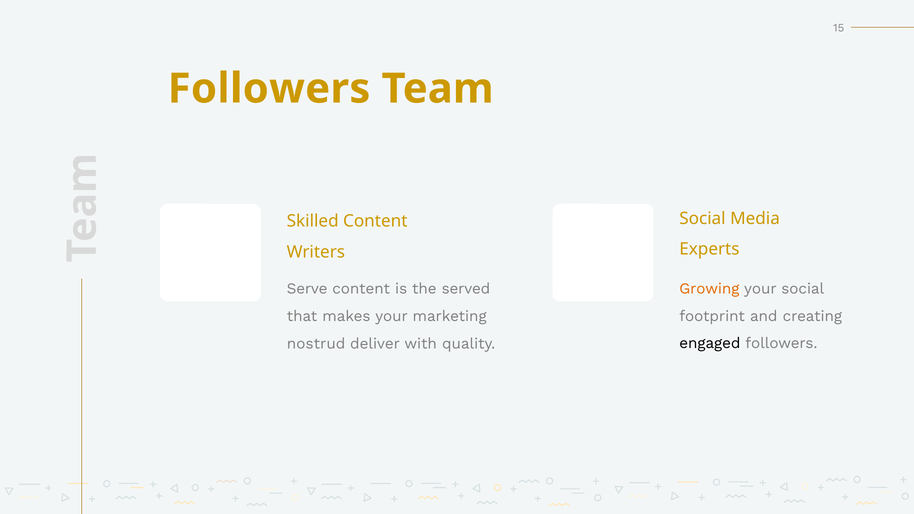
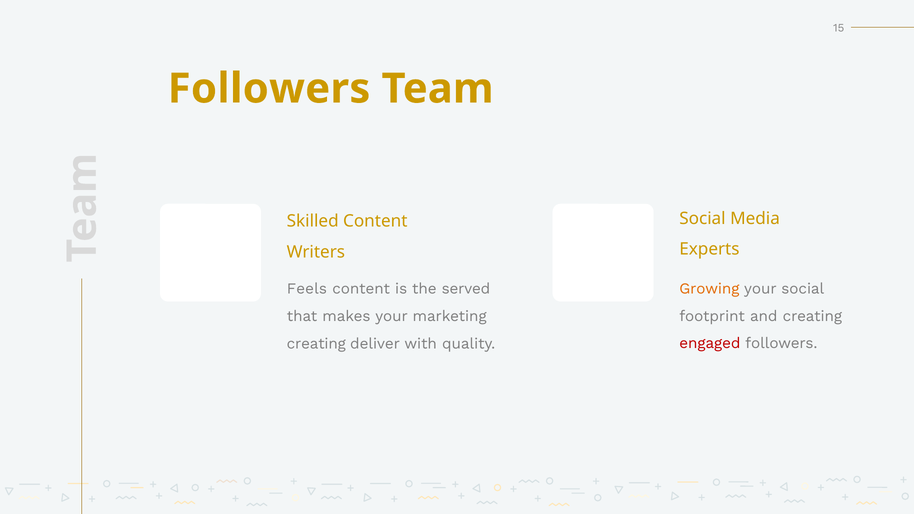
Serve: Serve -> Feels
nostrud at (316, 344): nostrud -> creating
engaged colour: black -> red
